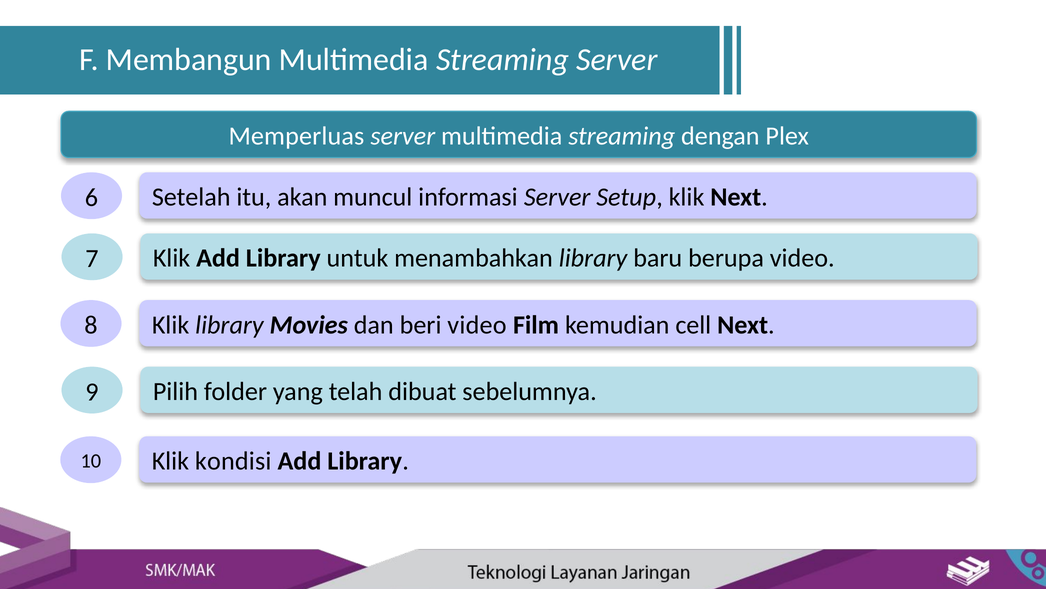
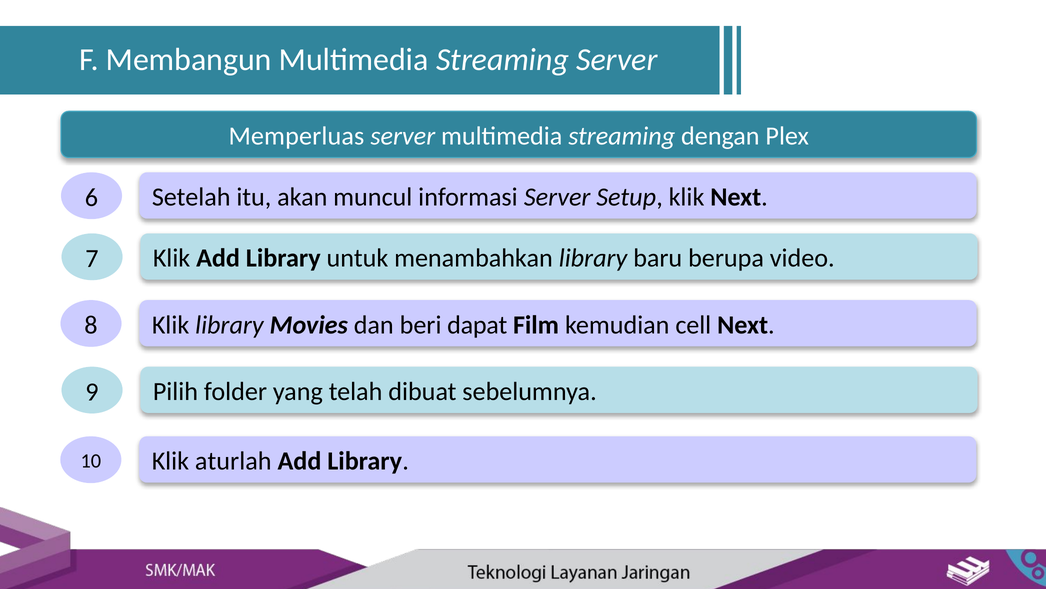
beri video: video -> dapat
kondisi: kondisi -> aturlah
